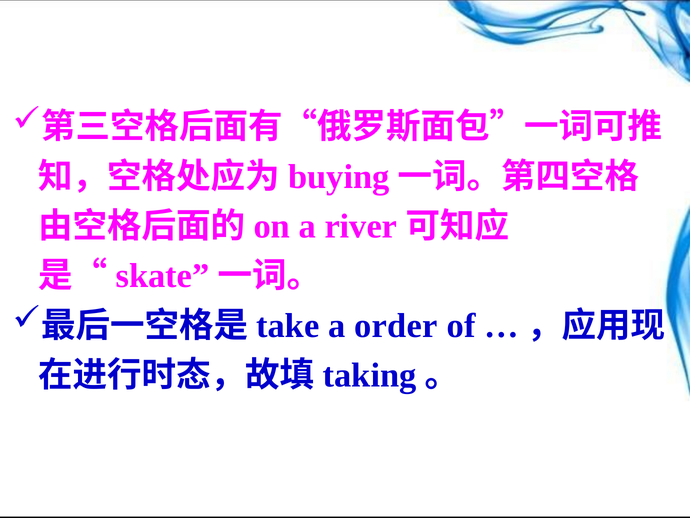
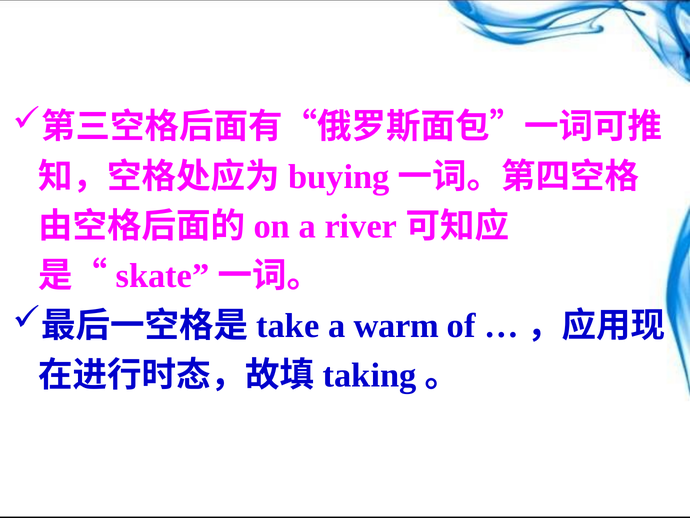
order: order -> warm
